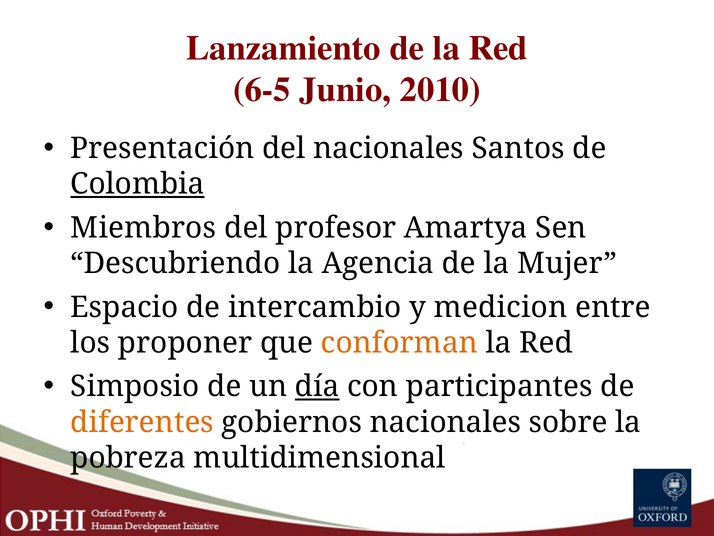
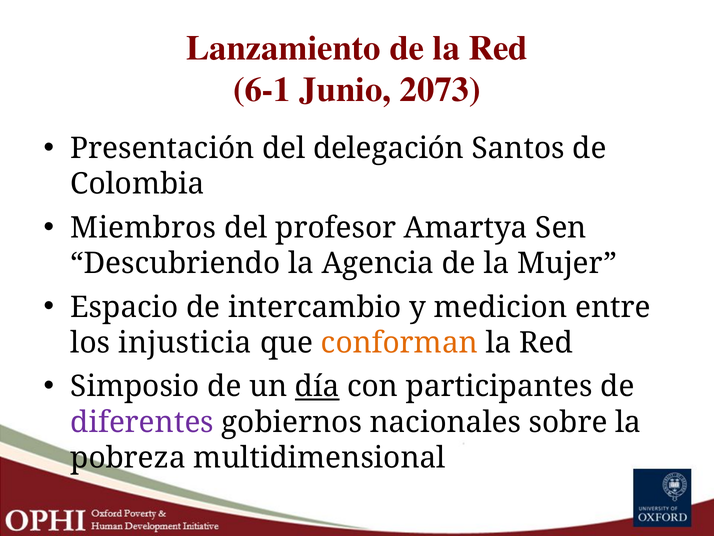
6-5: 6-5 -> 6-1
2010: 2010 -> 2073
del nacionales: nacionales -> delegación
Colombia underline: present -> none
proponer: proponer -> injusticia
diferentes colour: orange -> purple
